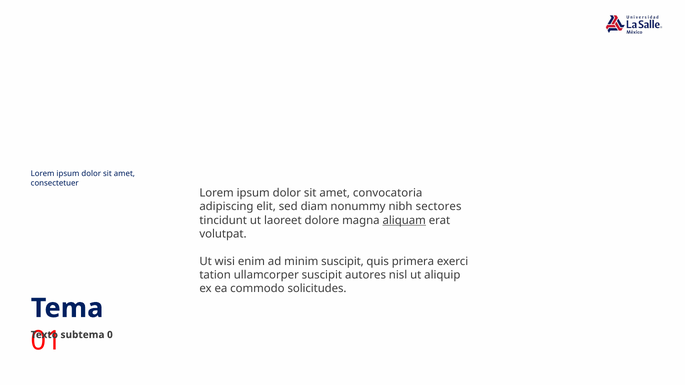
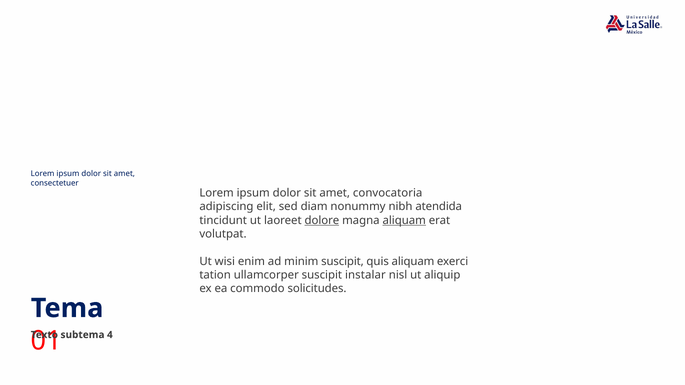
sectores: sectores -> atendida
dolore underline: none -> present
quis primera: primera -> aliquam
autores: autores -> instalar
0: 0 -> 4
